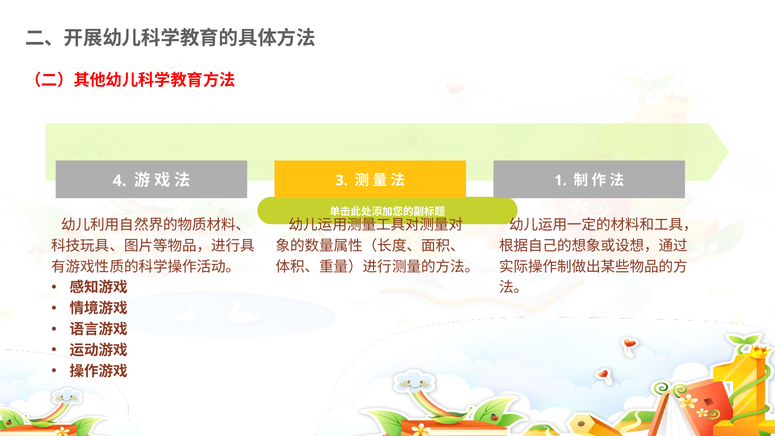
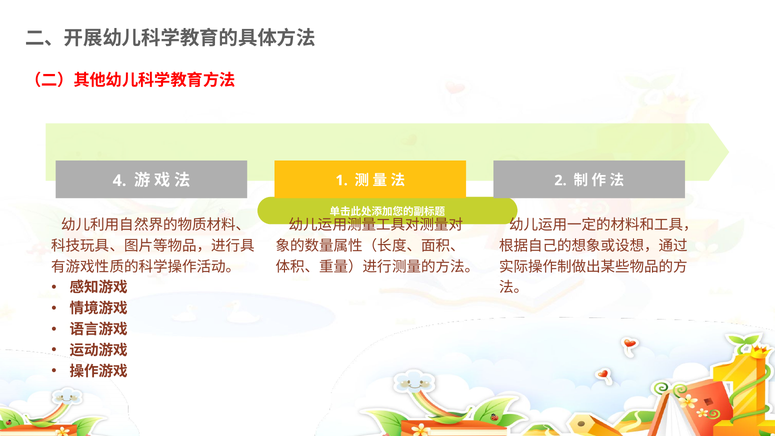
3: 3 -> 1
1: 1 -> 2
